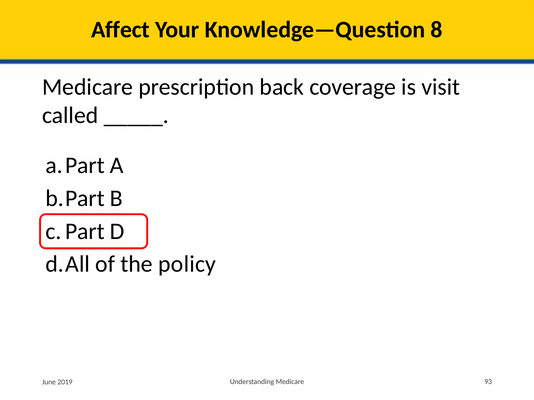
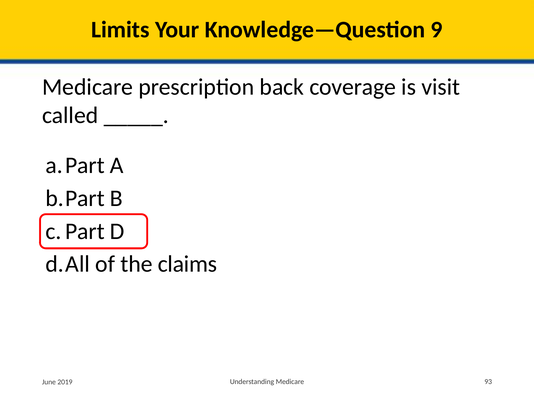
Affect: Affect -> Limits
8: 8 -> 9
policy: policy -> claims
